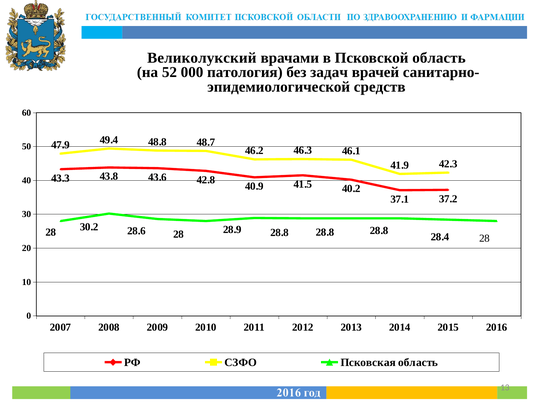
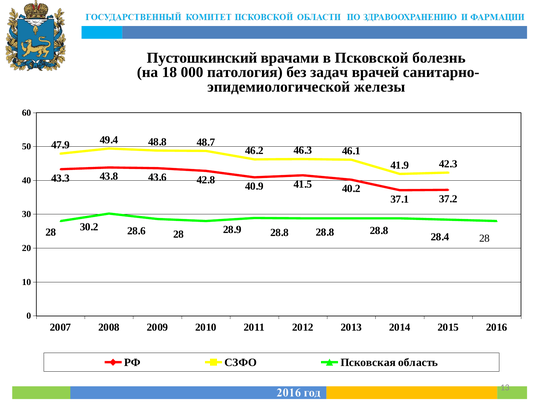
Великолукский: Великолукский -> Пустошкинский
Псковской область: область -> болезнь
52: 52 -> 18
средств: средств -> железы
